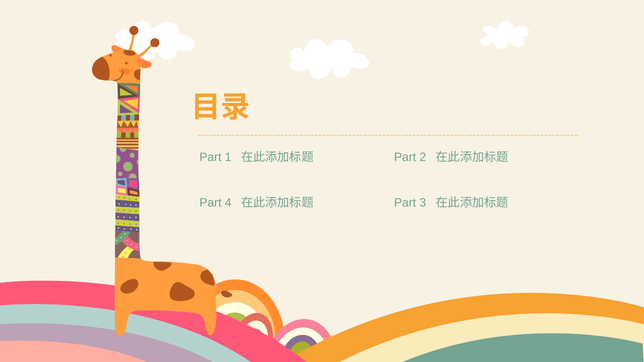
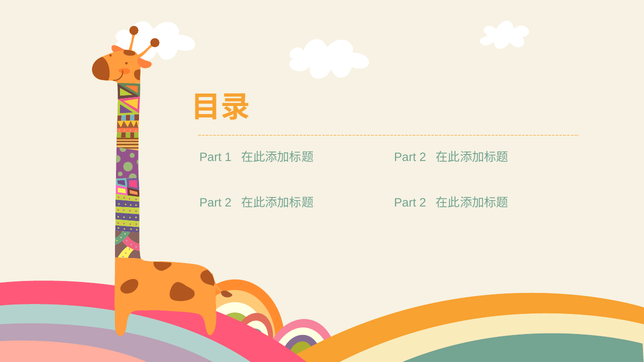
4 at (228, 203): 4 -> 2
3 at (423, 203): 3 -> 2
